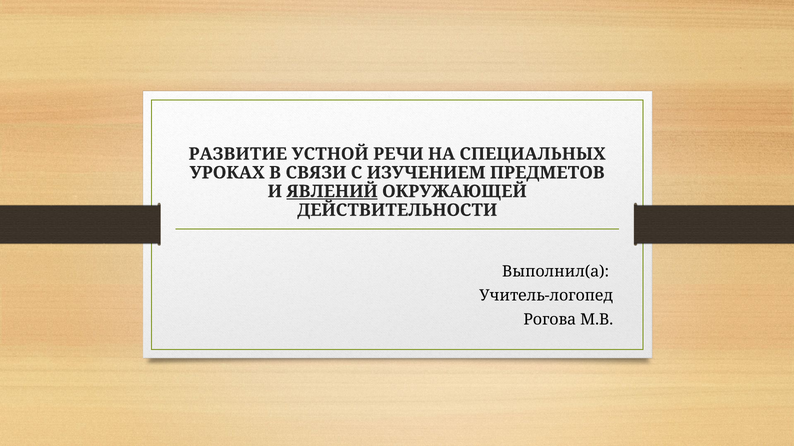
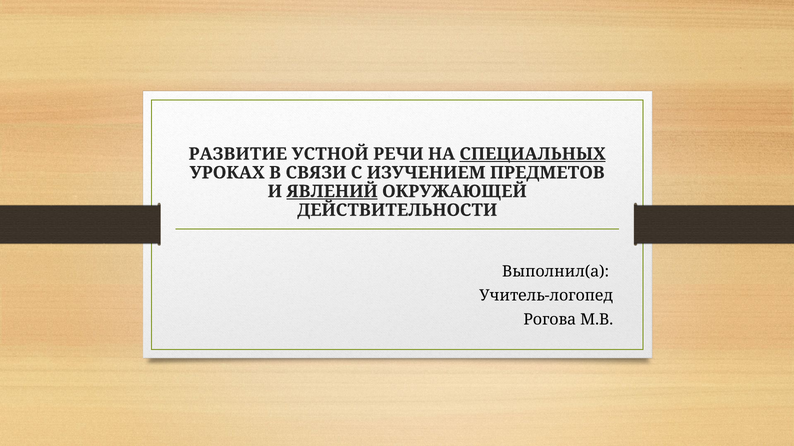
СПЕЦИАЛЬНЫХ underline: none -> present
